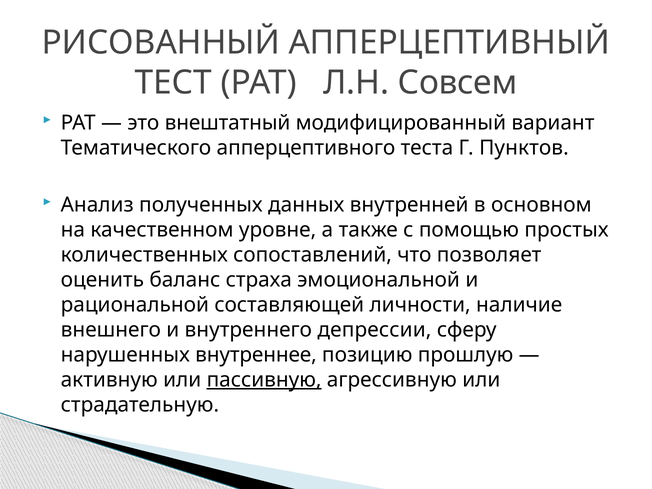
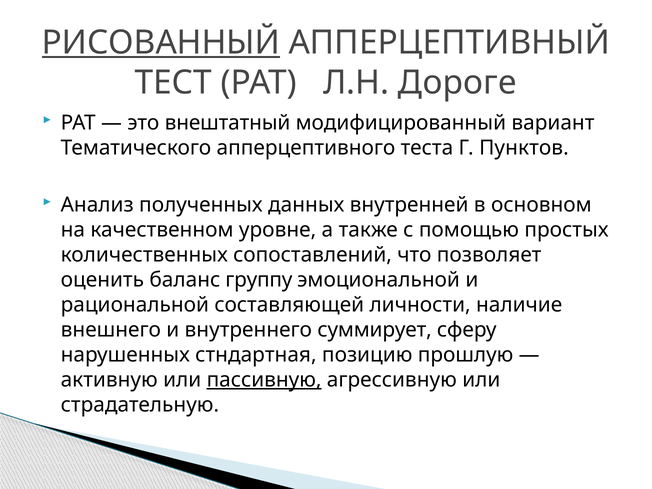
РИСОВАННЫЙ underline: none -> present
Совсем: Совсем -> Дороге
страха: страха -> группу
депрессии: депрессии -> суммирует
внутреннее: внутреннее -> стндартная
